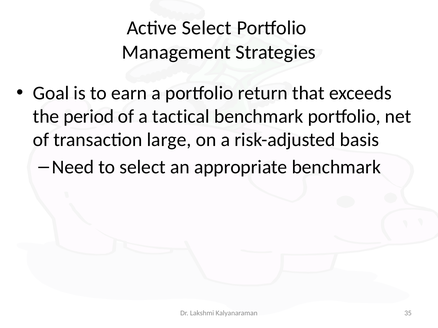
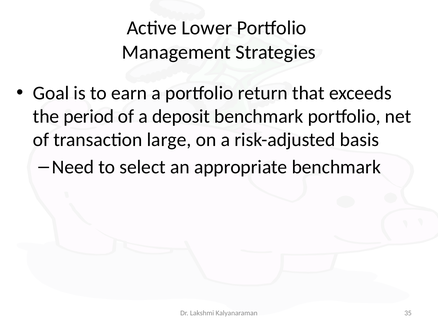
Active Select: Select -> Lower
tactical: tactical -> deposit
